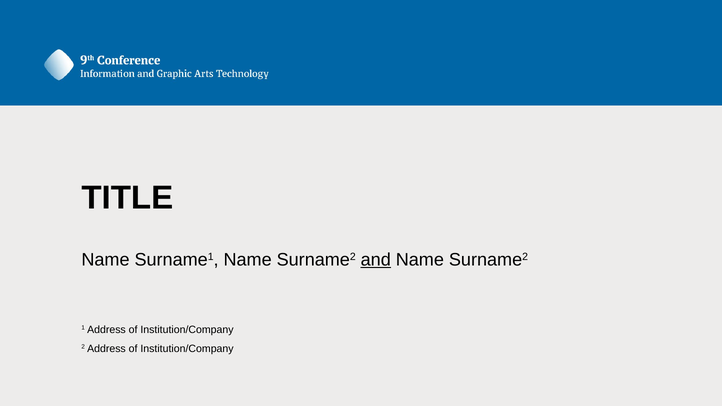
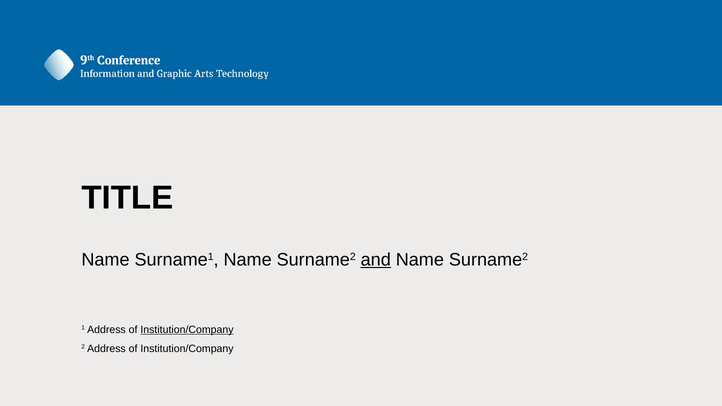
Institution/Company at (187, 330) underline: none -> present
